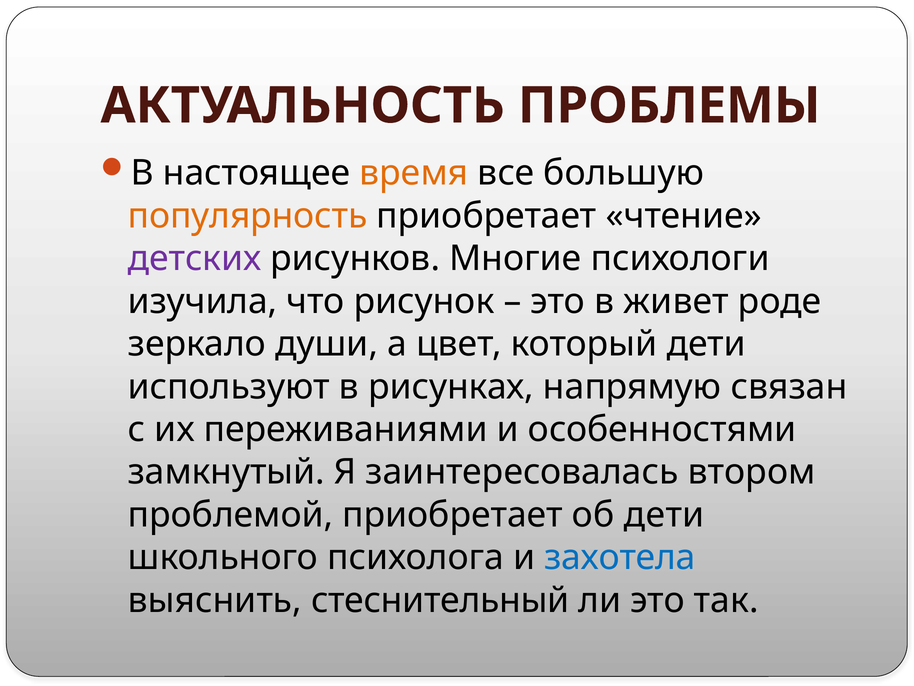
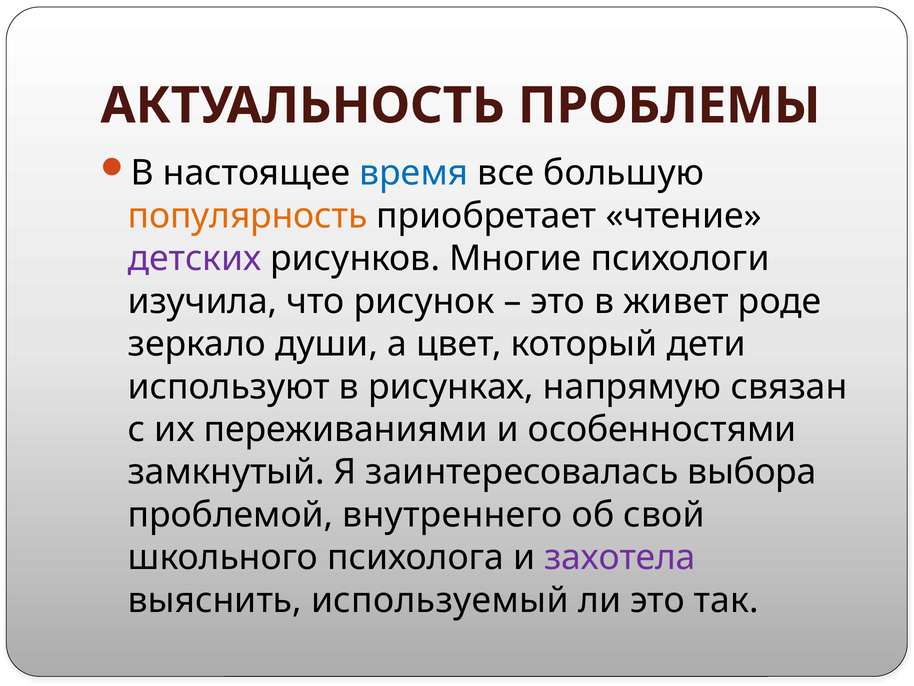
время colour: orange -> blue
втором: втором -> выбора
проблемой приобретает: приобретает -> внутреннего
об дети: дети -> свой
захотела colour: blue -> purple
стеснительный: стеснительный -> используемый
